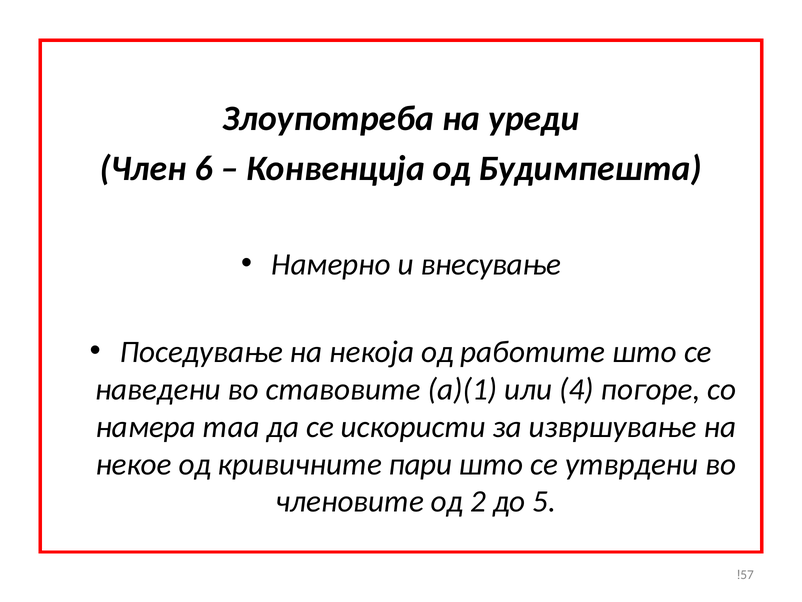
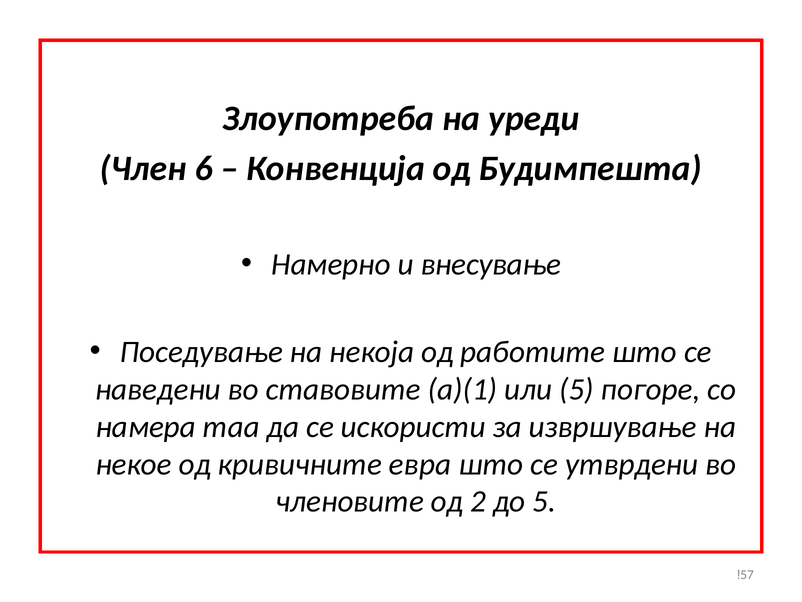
или 4: 4 -> 5
пари: пари -> евра
